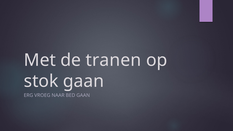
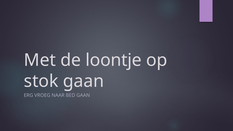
tranen: tranen -> loontje
